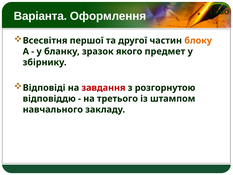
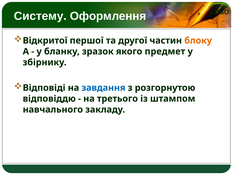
Варіанта: Варіанта -> Систему
Всесвітня: Всесвітня -> Відкритої
завдання colour: red -> blue
